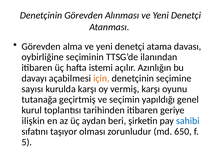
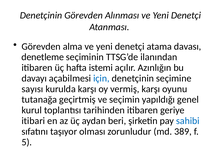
oybirliğine: oybirliğine -> denetleme
için colour: orange -> blue
ilişkin: ilişkin -> itibari
650: 650 -> 389
